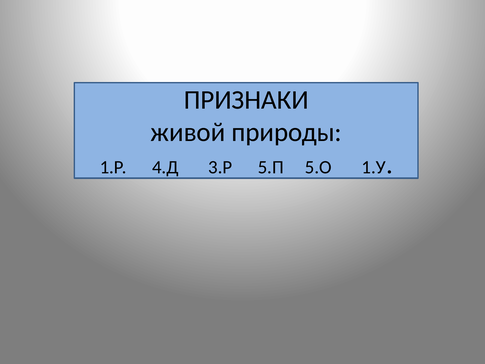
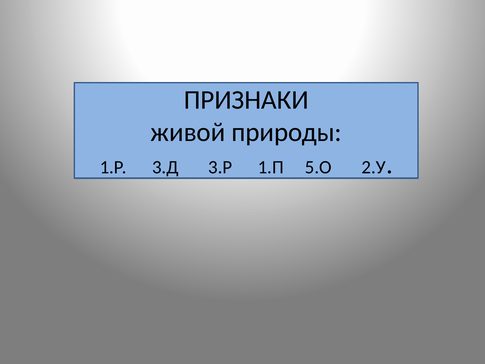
4.Д: 4.Д -> 3.Д
5.П: 5.П -> 1.П
1.У: 1.У -> 2.У
